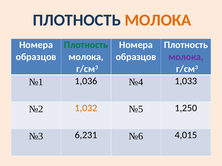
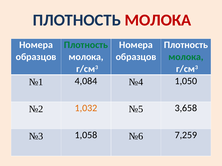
МОЛОКА at (158, 20) colour: orange -> red
молока at (186, 57) colour: purple -> green
1,036: 1,036 -> 4,084
1,033: 1,033 -> 1,050
1,250: 1,250 -> 3,658
6,231: 6,231 -> 1,058
4,015: 4,015 -> 7,259
